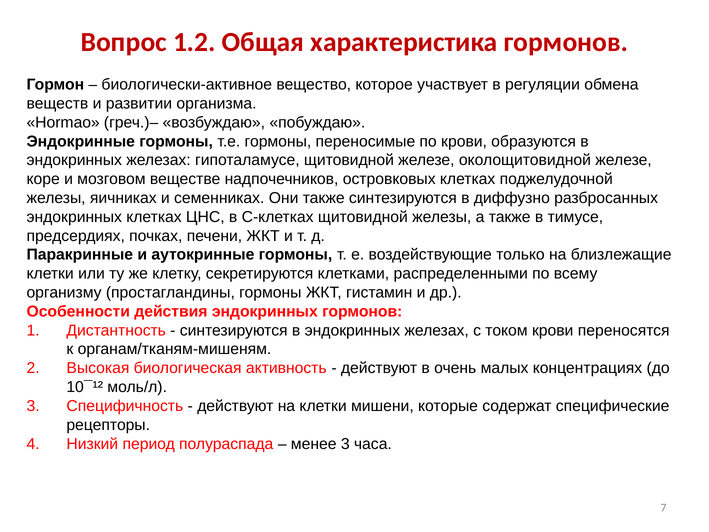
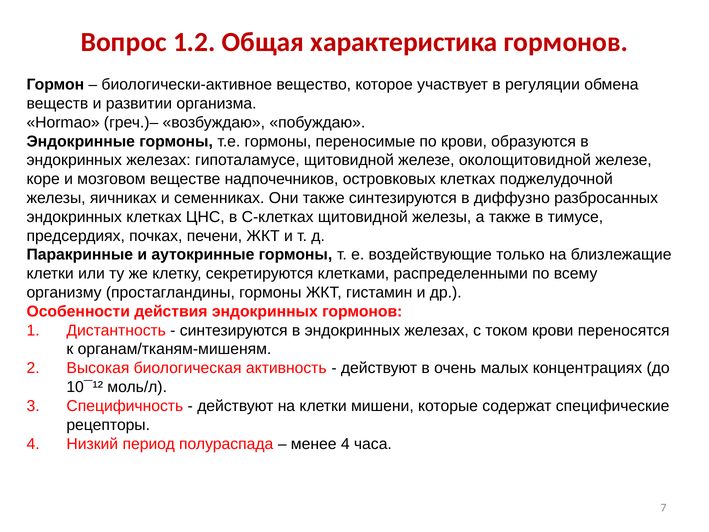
менее 3: 3 -> 4
